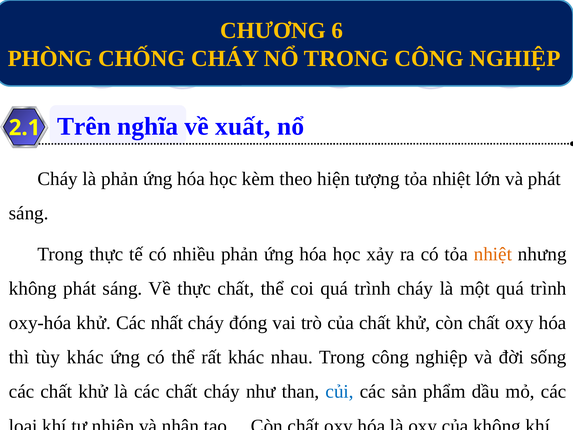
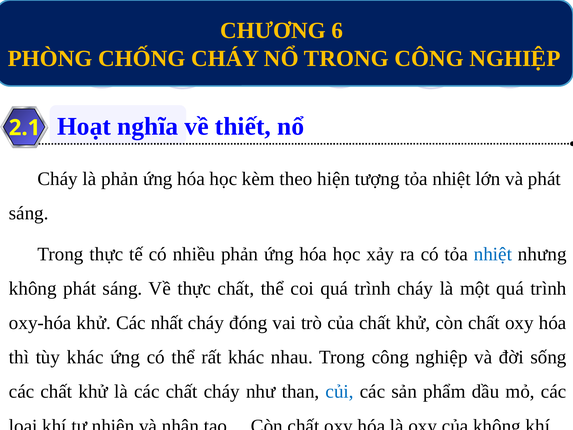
Trên: Trên -> Hoạt
xuất: xuất -> thiết
nhiệt at (493, 254) colour: orange -> blue
